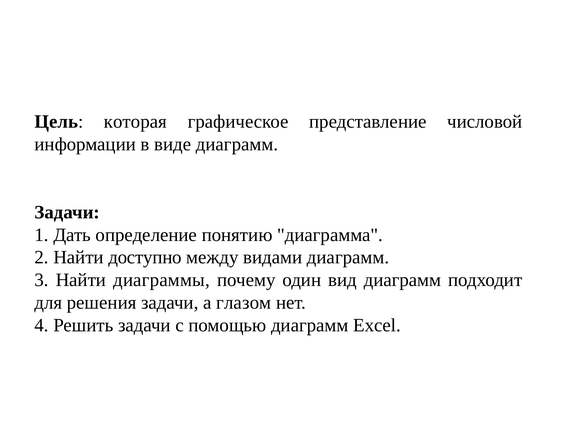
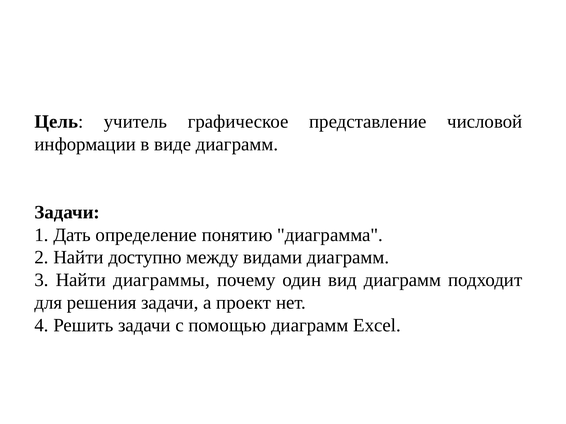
которая: которая -> учитель
глазом: глазом -> проект
